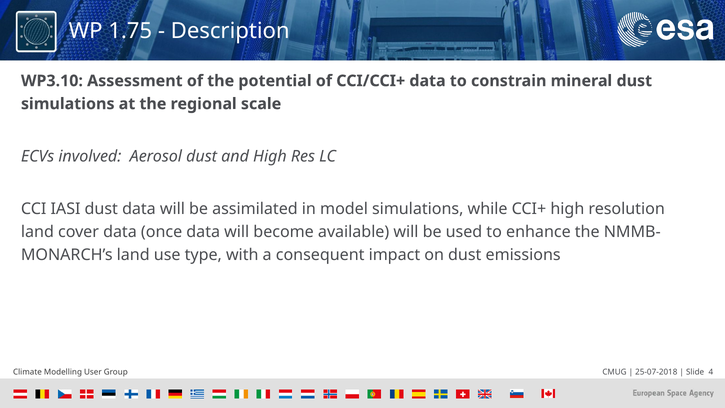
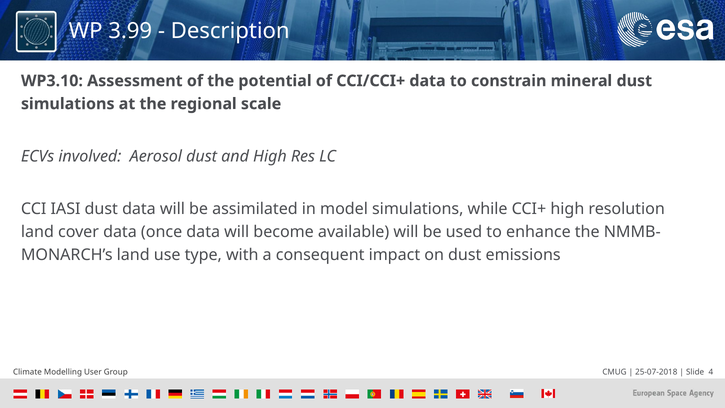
1.75: 1.75 -> 3.99
